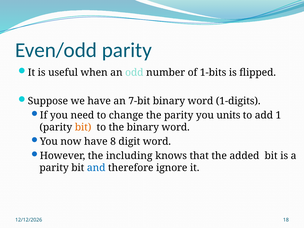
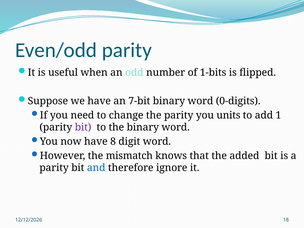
1-digits: 1-digits -> 0-digits
bit at (83, 127) colour: orange -> purple
including: including -> mismatch
